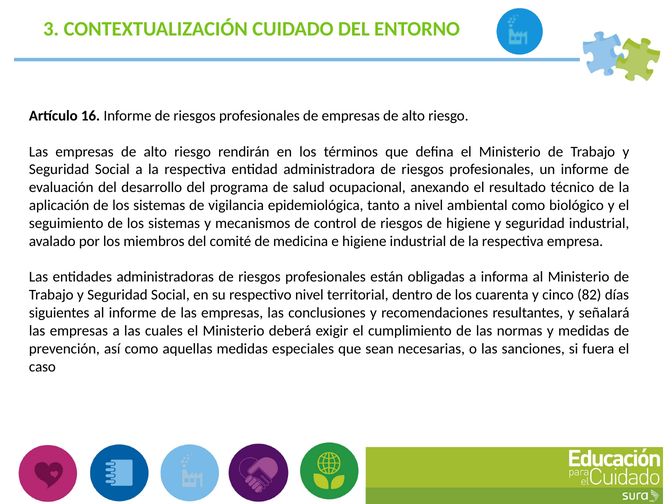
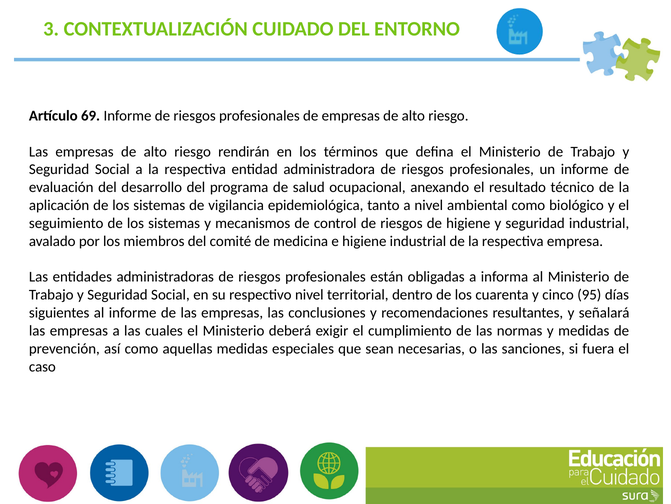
16: 16 -> 69
82: 82 -> 95
